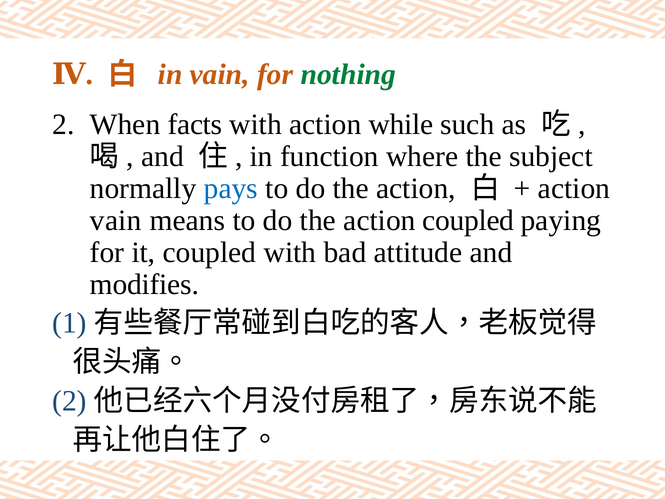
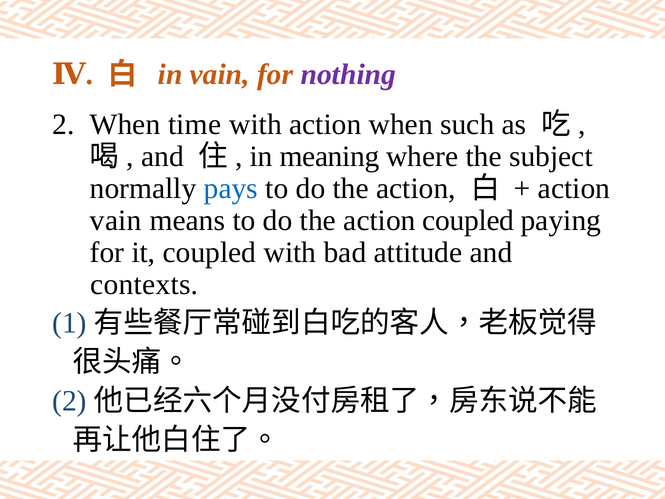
nothing colour: green -> purple
facts: facts -> time
action while: while -> when
function: function -> meaning
modifies: modifies -> contexts
